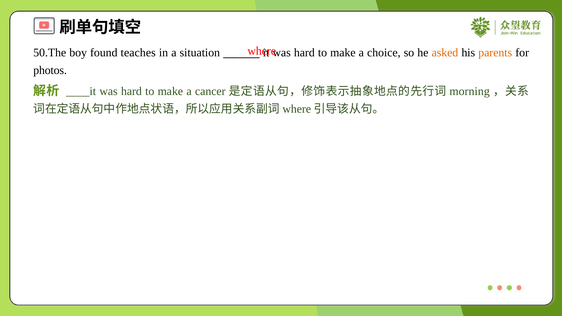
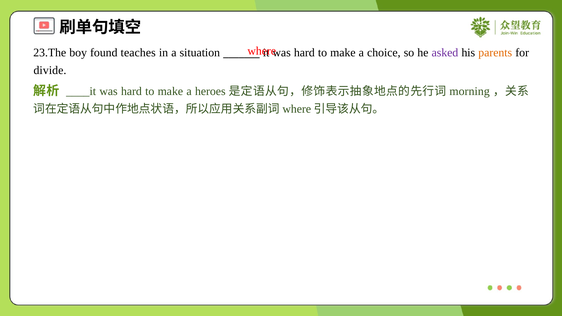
50.The: 50.The -> 23.The
asked colour: orange -> purple
photos: photos -> divide
cancer: cancer -> heroes
